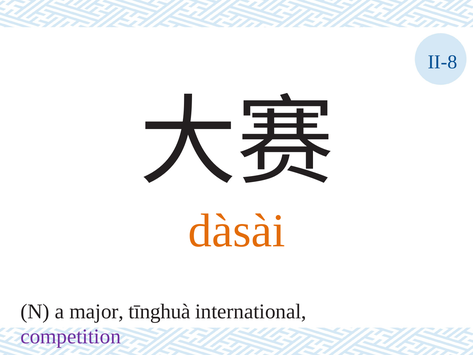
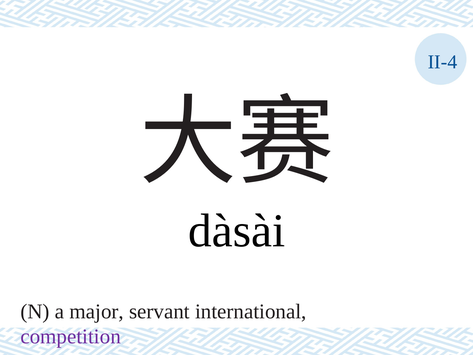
II-8: II-8 -> II-4
dàsài colour: orange -> black
tīnghuà: tīnghuà -> servant
